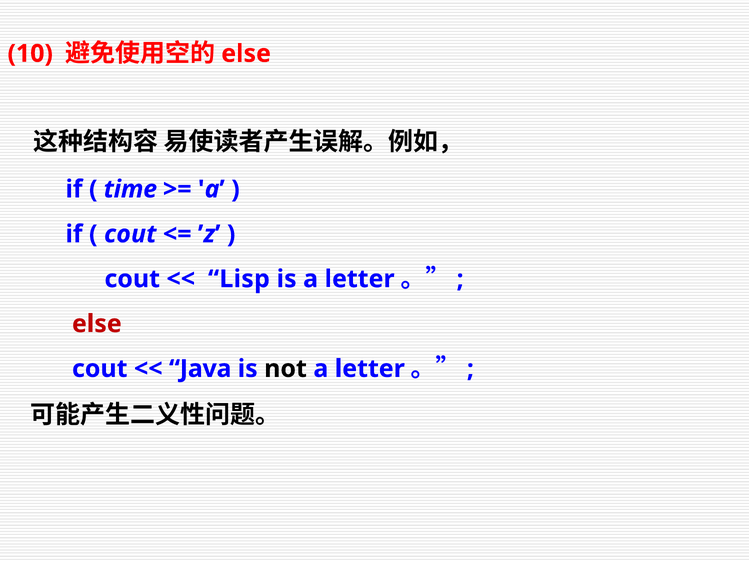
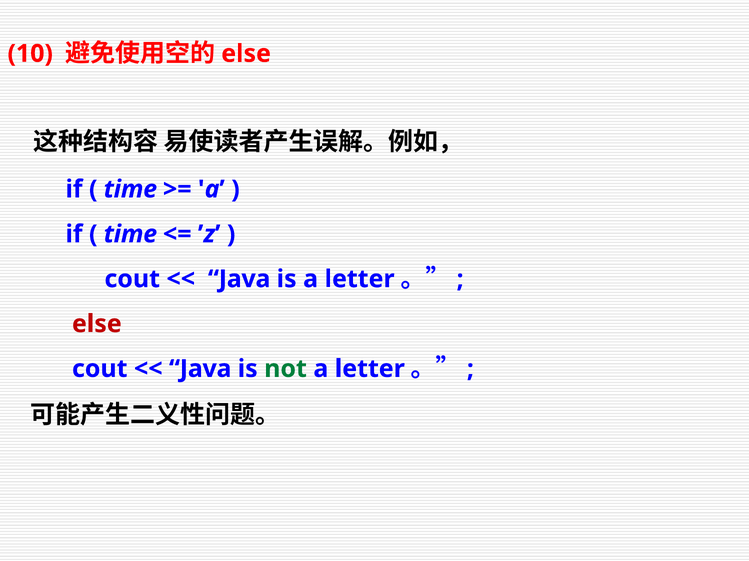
cout at (130, 234): cout -> time
Lisp at (239, 279): Lisp -> Java
not colour: black -> green
